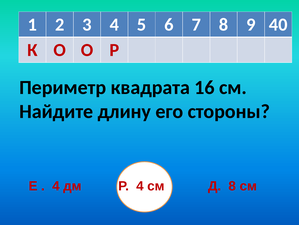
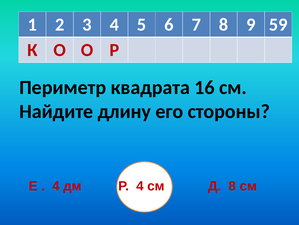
40: 40 -> 59
